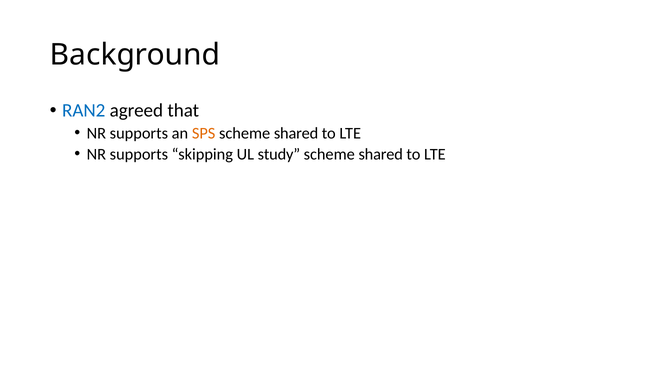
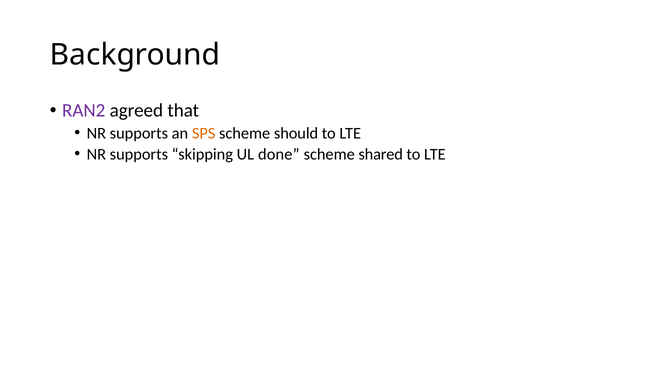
RAN2 colour: blue -> purple
shared at (296, 133): shared -> should
study: study -> done
